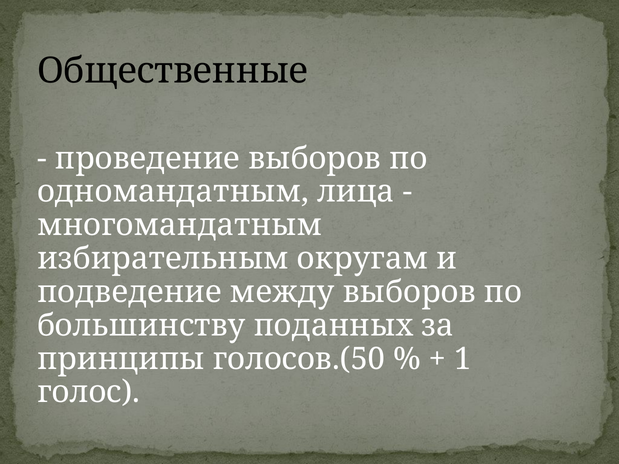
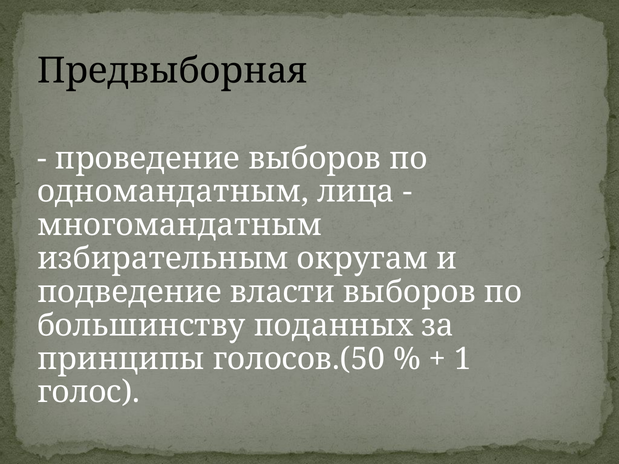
Общественные: Общественные -> Предвыборная
между: между -> власти
